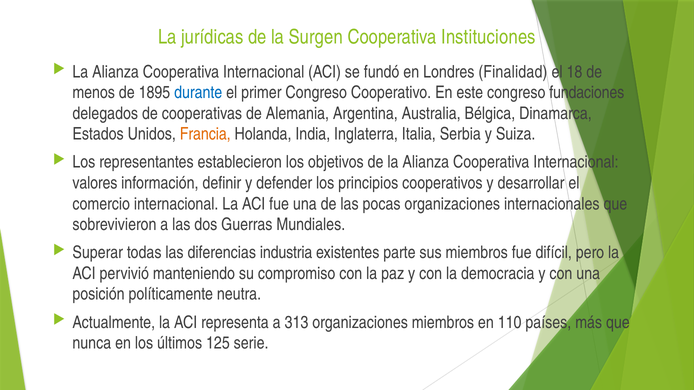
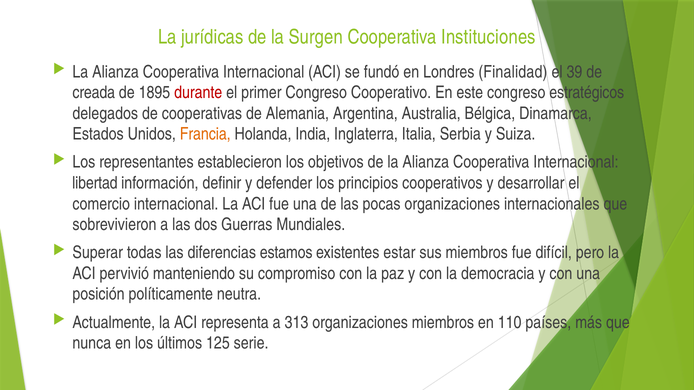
18: 18 -> 39
menos: menos -> creada
durante colour: blue -> red
fundaciones: fundaciones -> estratégicos
valores: valores -> libertad
industria: industria -> estamos
parte: parte -> estar
